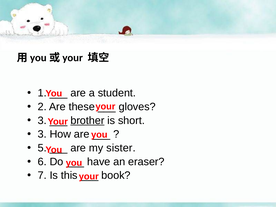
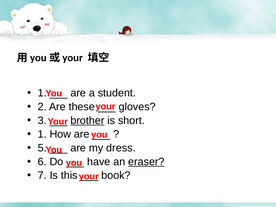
3 at (42, 134): 3 -> 1
sister: sister -> dress
eraser underline: none -> present
